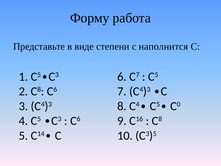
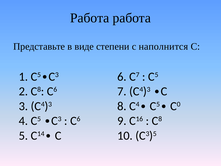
Форму at (90, 18): Форму -> Работа
